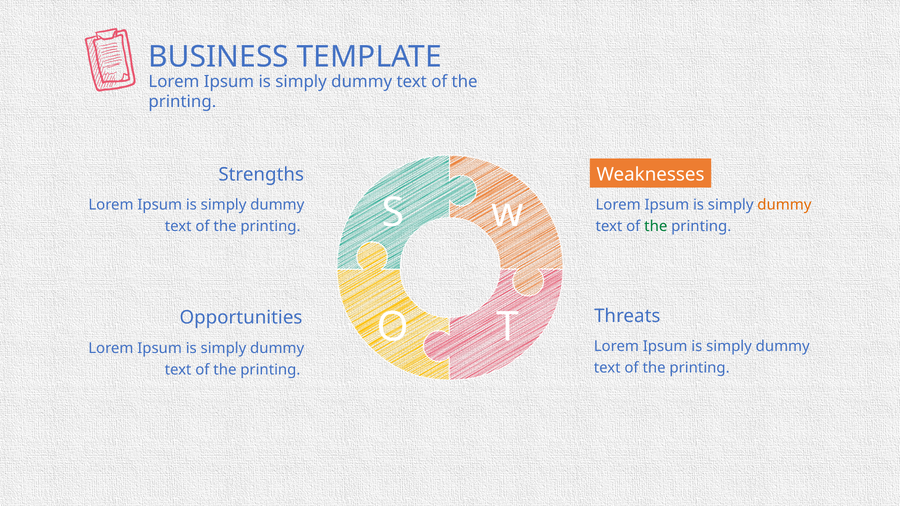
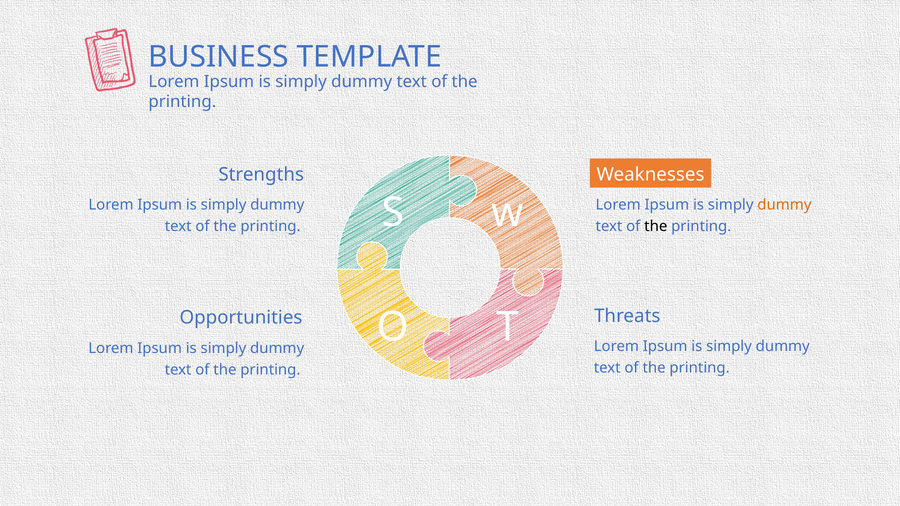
the at (656, 227) colour: green -> black
